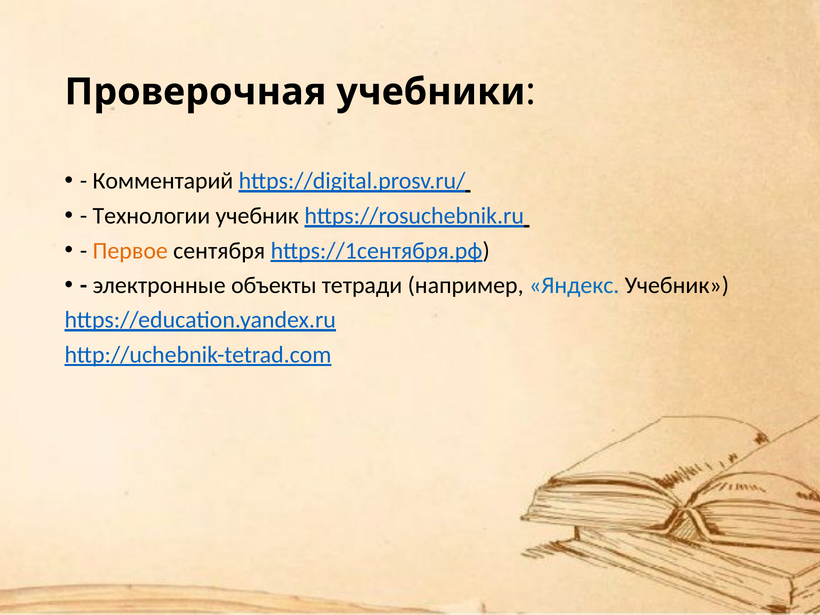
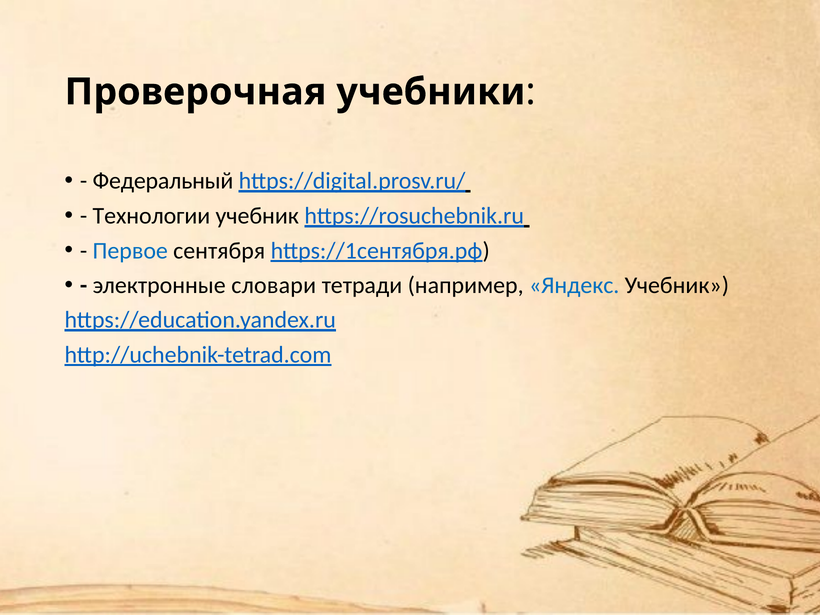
Комментарий: Комментарий -> Федеральный
Первое colour: orange -> blue
объекты: объекты -> словари
